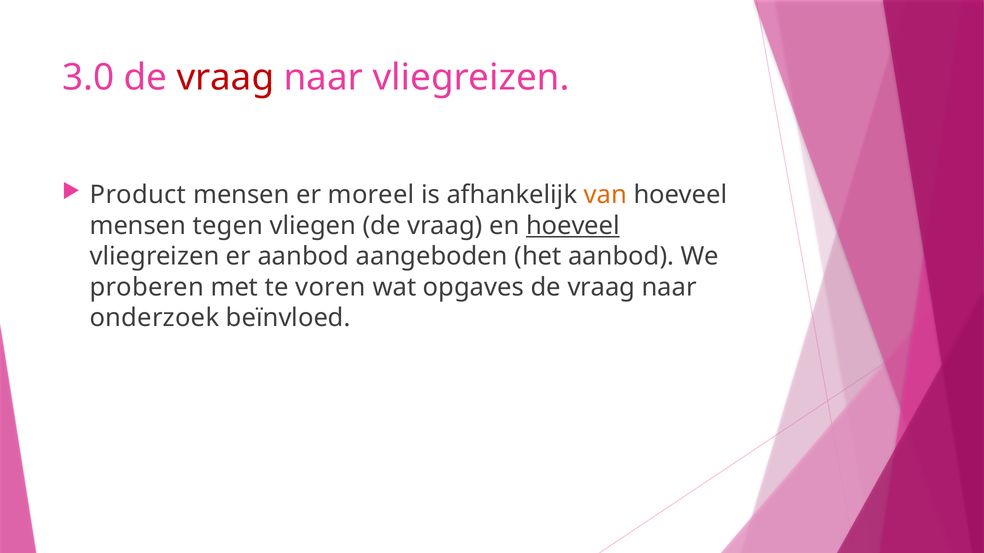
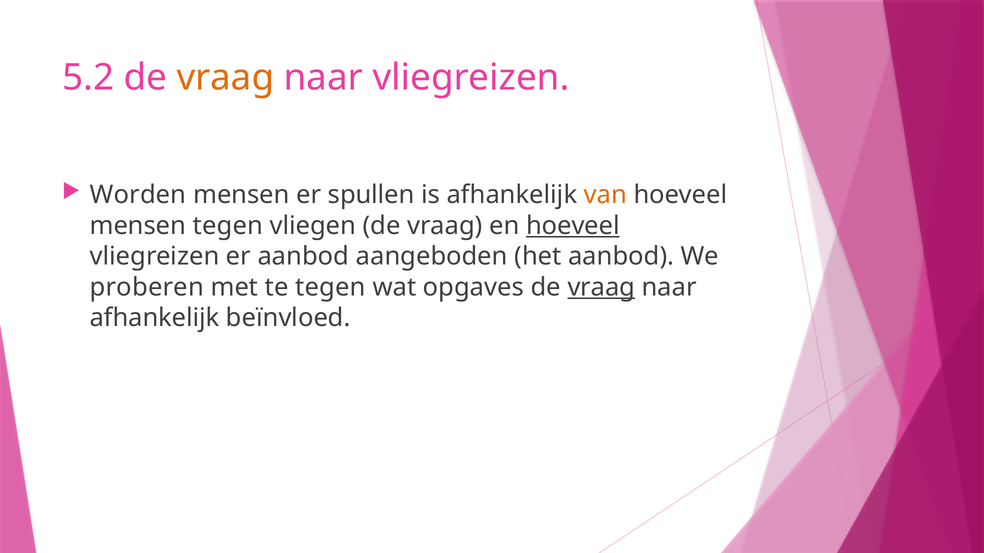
3.0: 3.0 -> 5.2
vraag at (225, 78) colour: red -> orange
Product: Product -> Worden
moreel: moreel -> spullen
te voren: voren -> tegen
vraag at (601, 287) underline: none -> present
onderzoek at (154, 318): onderzoek -> afhankelijk
